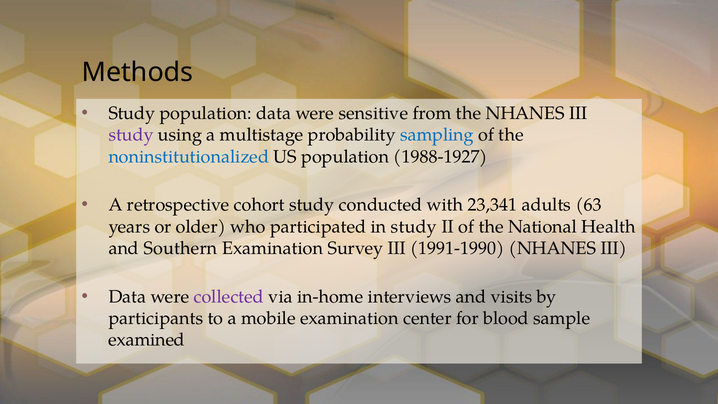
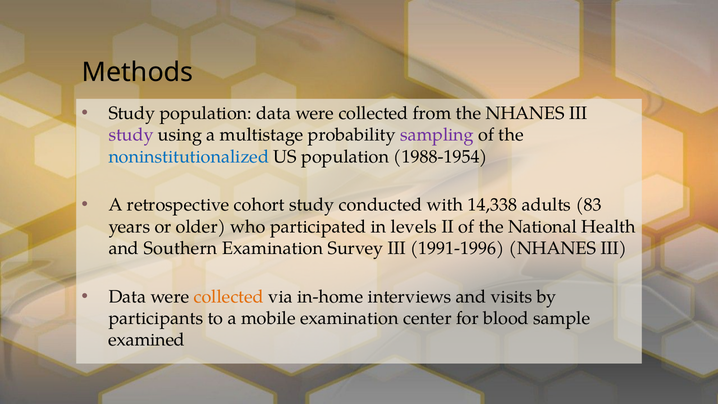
population data were sensitive: sensitive -> collected
sampling colour: blue -> purple
1988-1927: 1988-1927 -> 1988-1954
23,341: 23,341 -> 14,338
63: 63 -> 83
in study: study -> levels
1991-1990: 1991-1990 -> 1991-1996
collected at (229, 297) colour: purple -> orange
